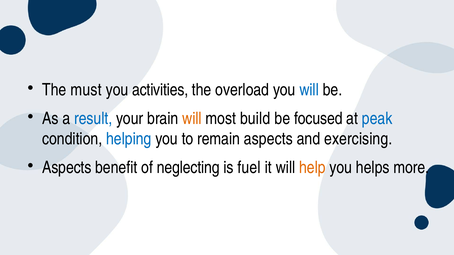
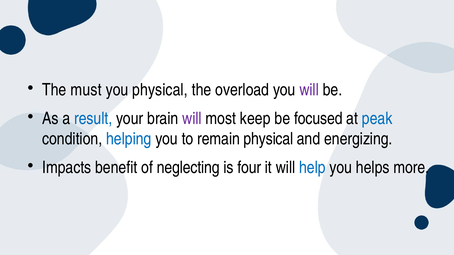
you activities: activities -> physical
will at (309, 90) colour: blue -> purple
will at (192, 119) colour: orange -> purple
build: build -> keep
remain aspects: aspects -> physical
exercising: exercising -> energizing
Aspects at (67, 168): Aspects -> Impacts
fuel: fuel -> four
help colour: orange -> blue
